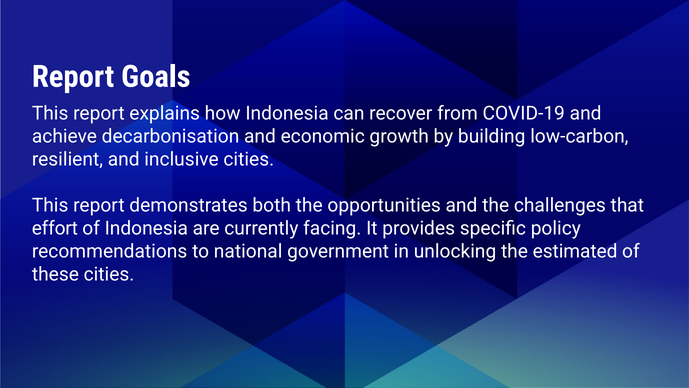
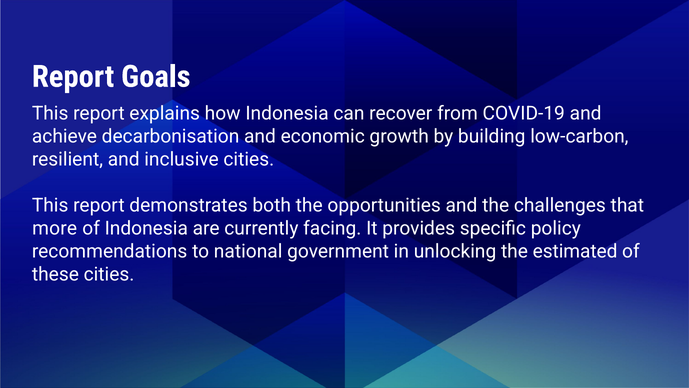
effort: effort -> more
